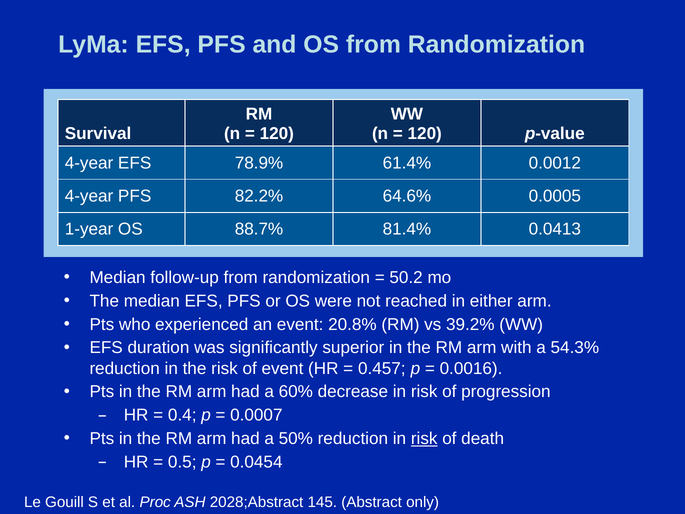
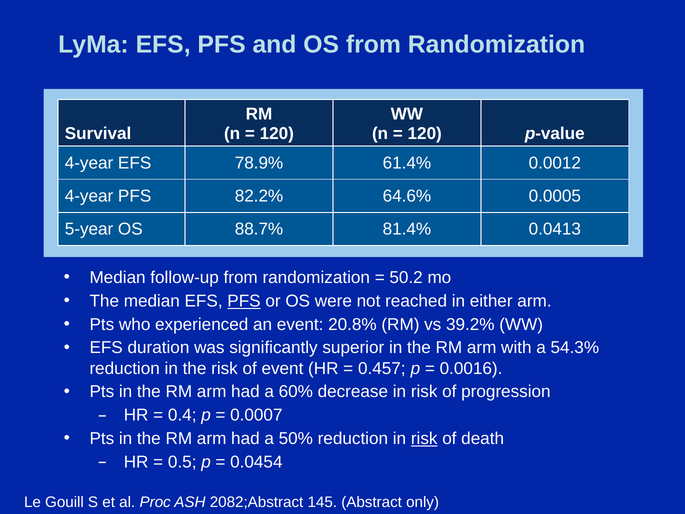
1-year: 1-year -> 5-year
PFS at (244, 301) underline: none -> present
2028;Abstract: 2028;Abstract -> 2082;Abstract
